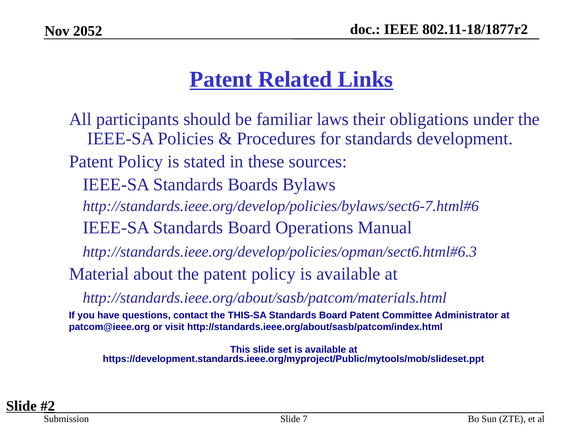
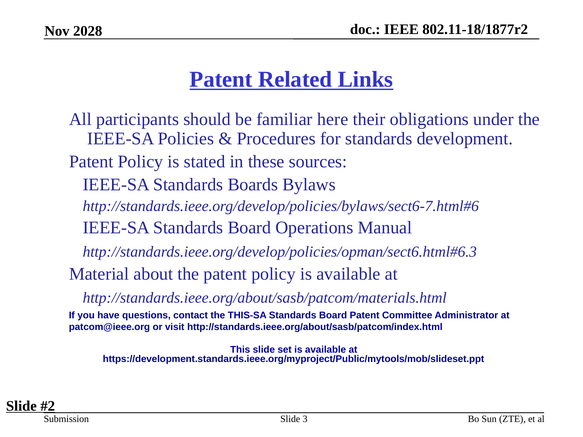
2052: 2052 -> 2028
laws: laws -> here
7: 7 -> 3
